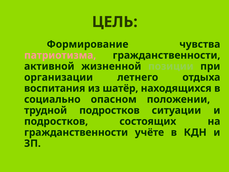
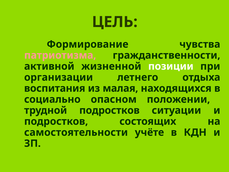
позиции colour: light green -> white
шатёр: шатёр -> малая
гражданственности at (76, 132): гражданственности -> самостоятельности
